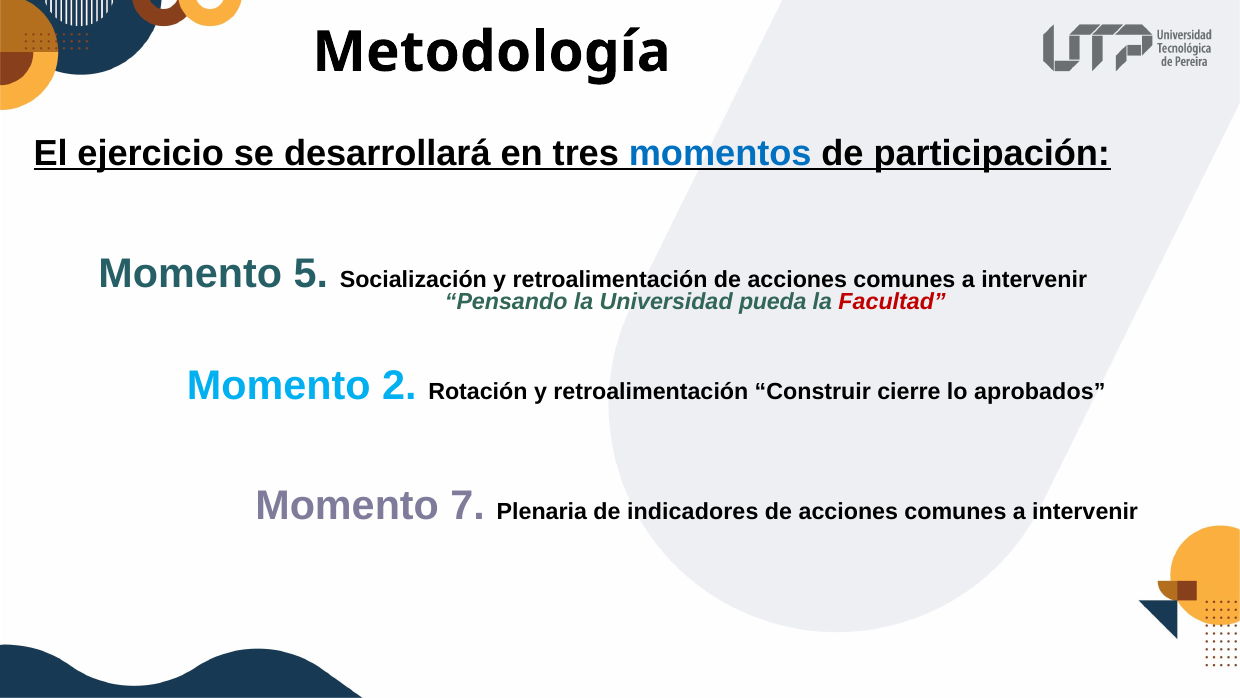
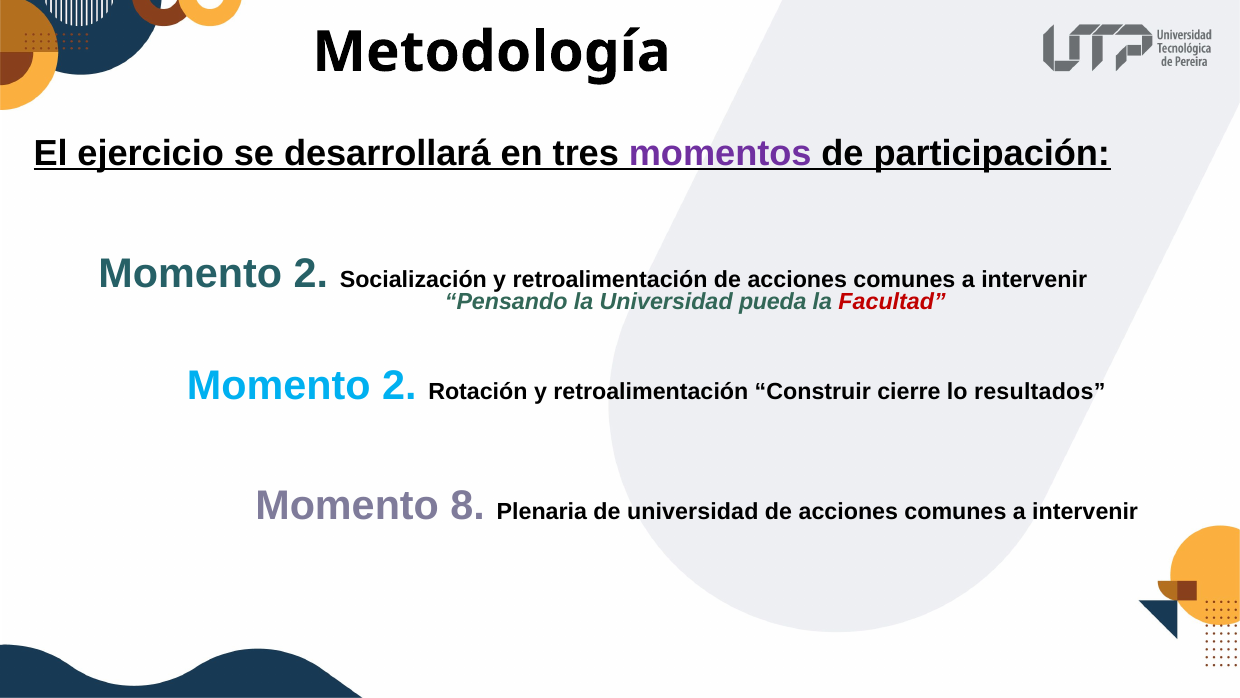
momentos colour: blue -> purple
5 at (311, 274): 5 -> 2
aprobados: aprobados -> resultados
7: 7 -> 8
de indicadores: indicadores -> universidad
